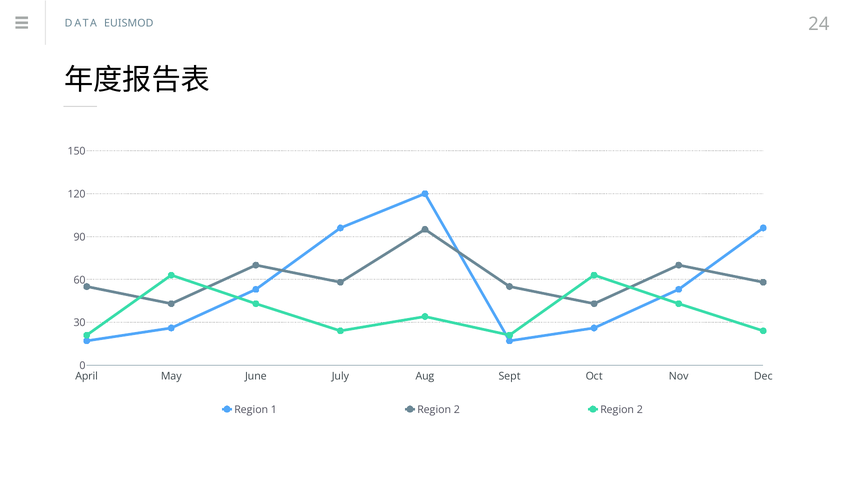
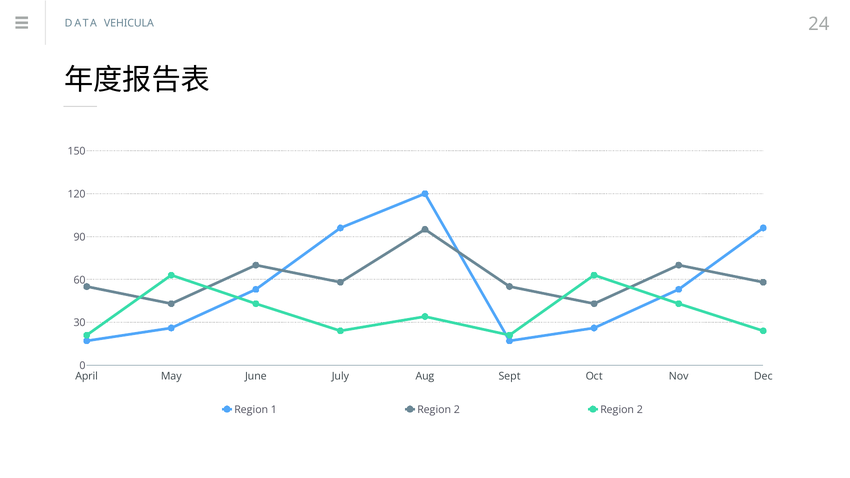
EUISMOD: EUISMOD -> VEHICULA
